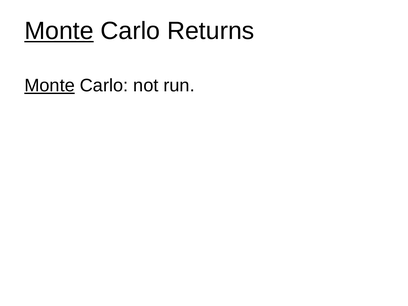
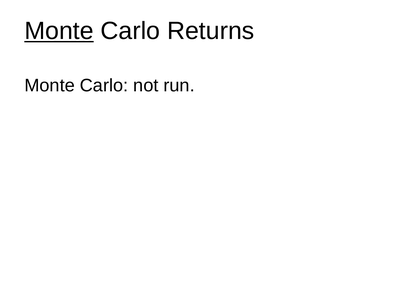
Monte at (50, 86) underline: present -> none
